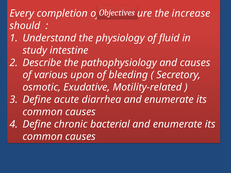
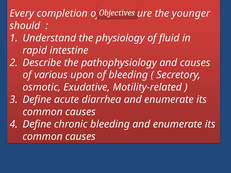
increase: increase -> younger
study: study -> rapid
chronic bacterial: bacterial -> bleeding
